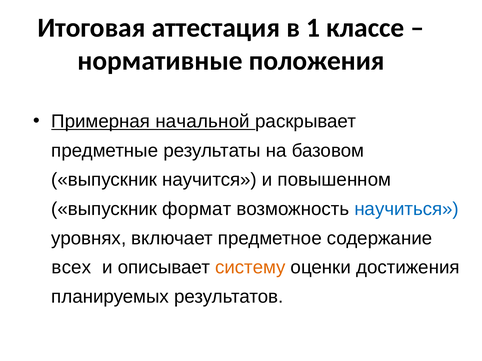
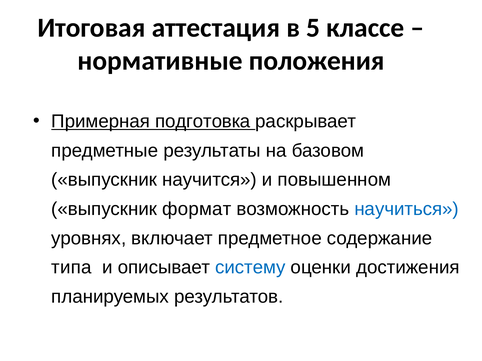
1: 1 -> 5
начальной: начальной -> подготовка
всех: всех -> типа
систему colour: orange -> blue
